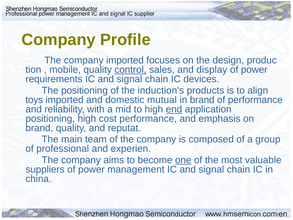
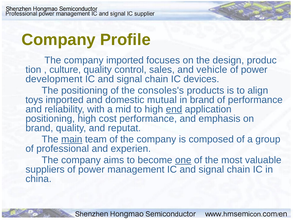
mobile: mobile -> culture
control underline: present -> none
display: display -> vehicle
requirements: requirements -> development
induction's: induction's -> consoles's
main underline: none -> present
